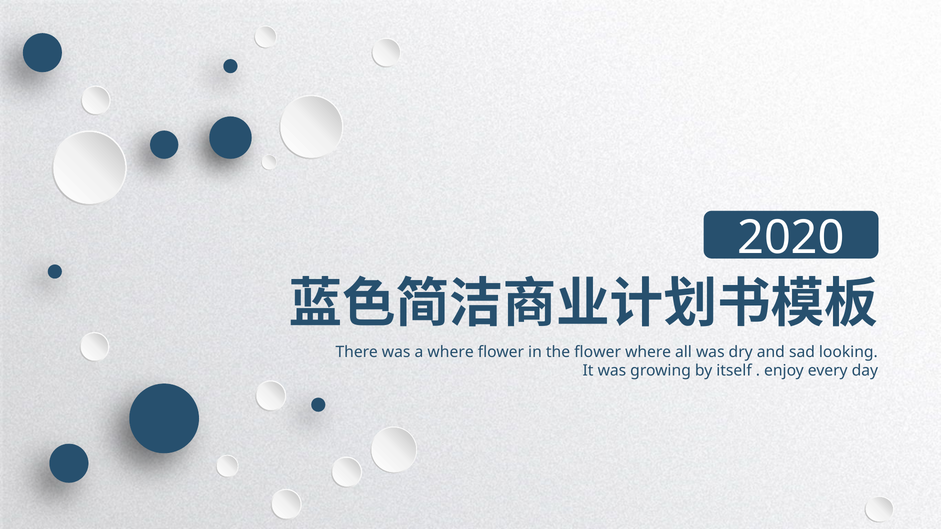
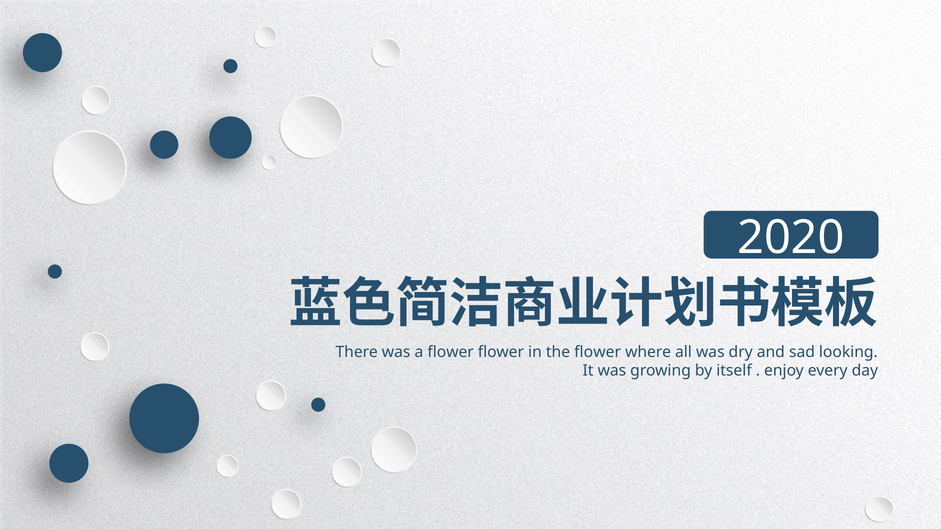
a where: where -> flower
